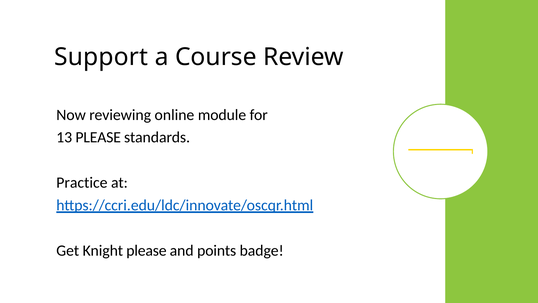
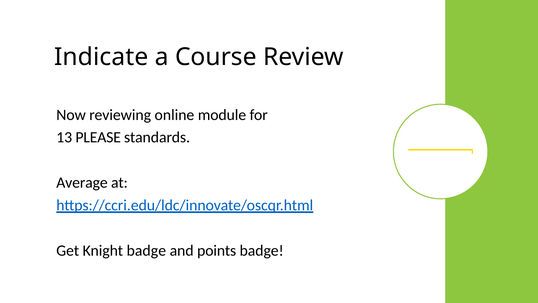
Support: Support -> Indicate
Practice: Practice -> Average
Knight please: please -> badge
